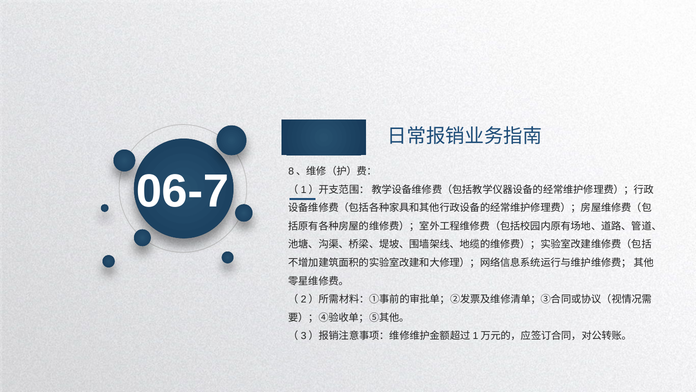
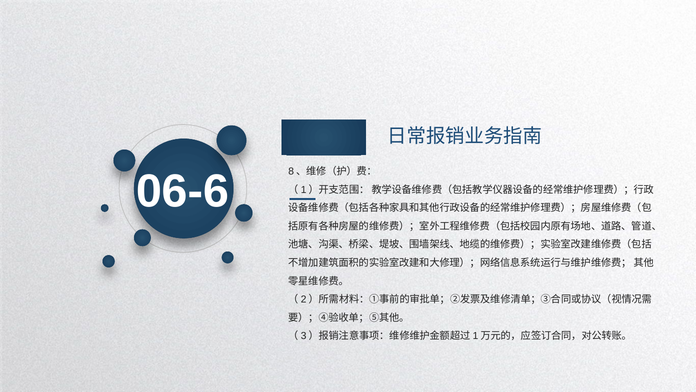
06-7: 06-7 -> 06-6
